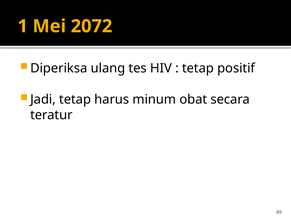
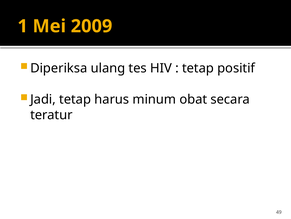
2072: 2072 -> 2009
